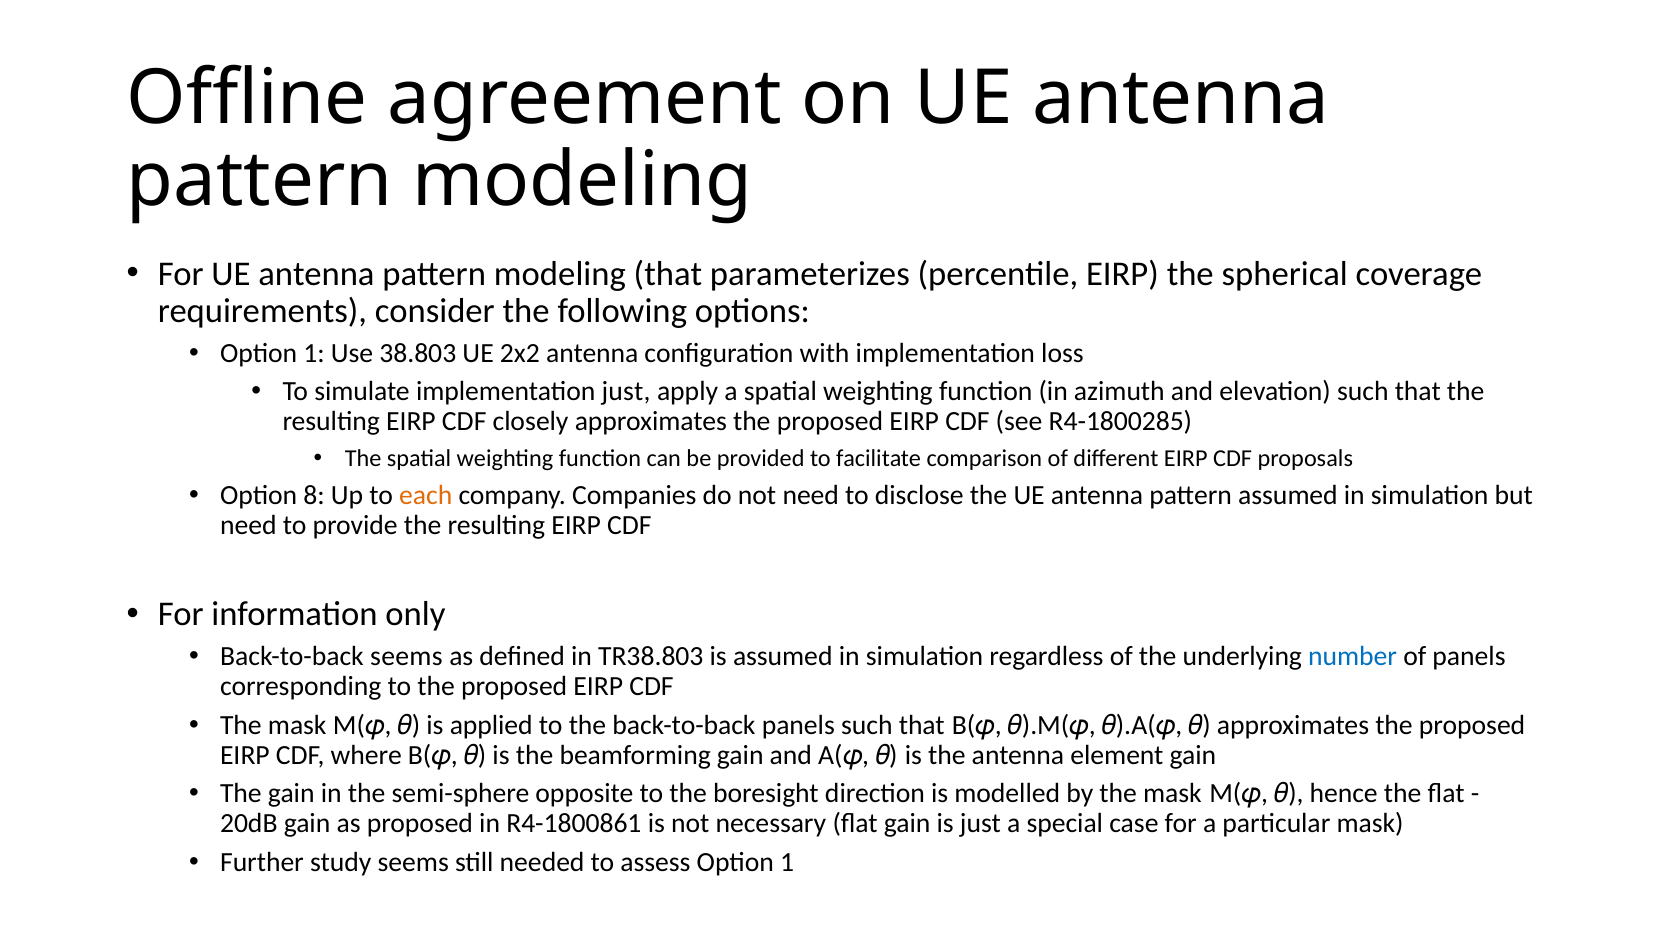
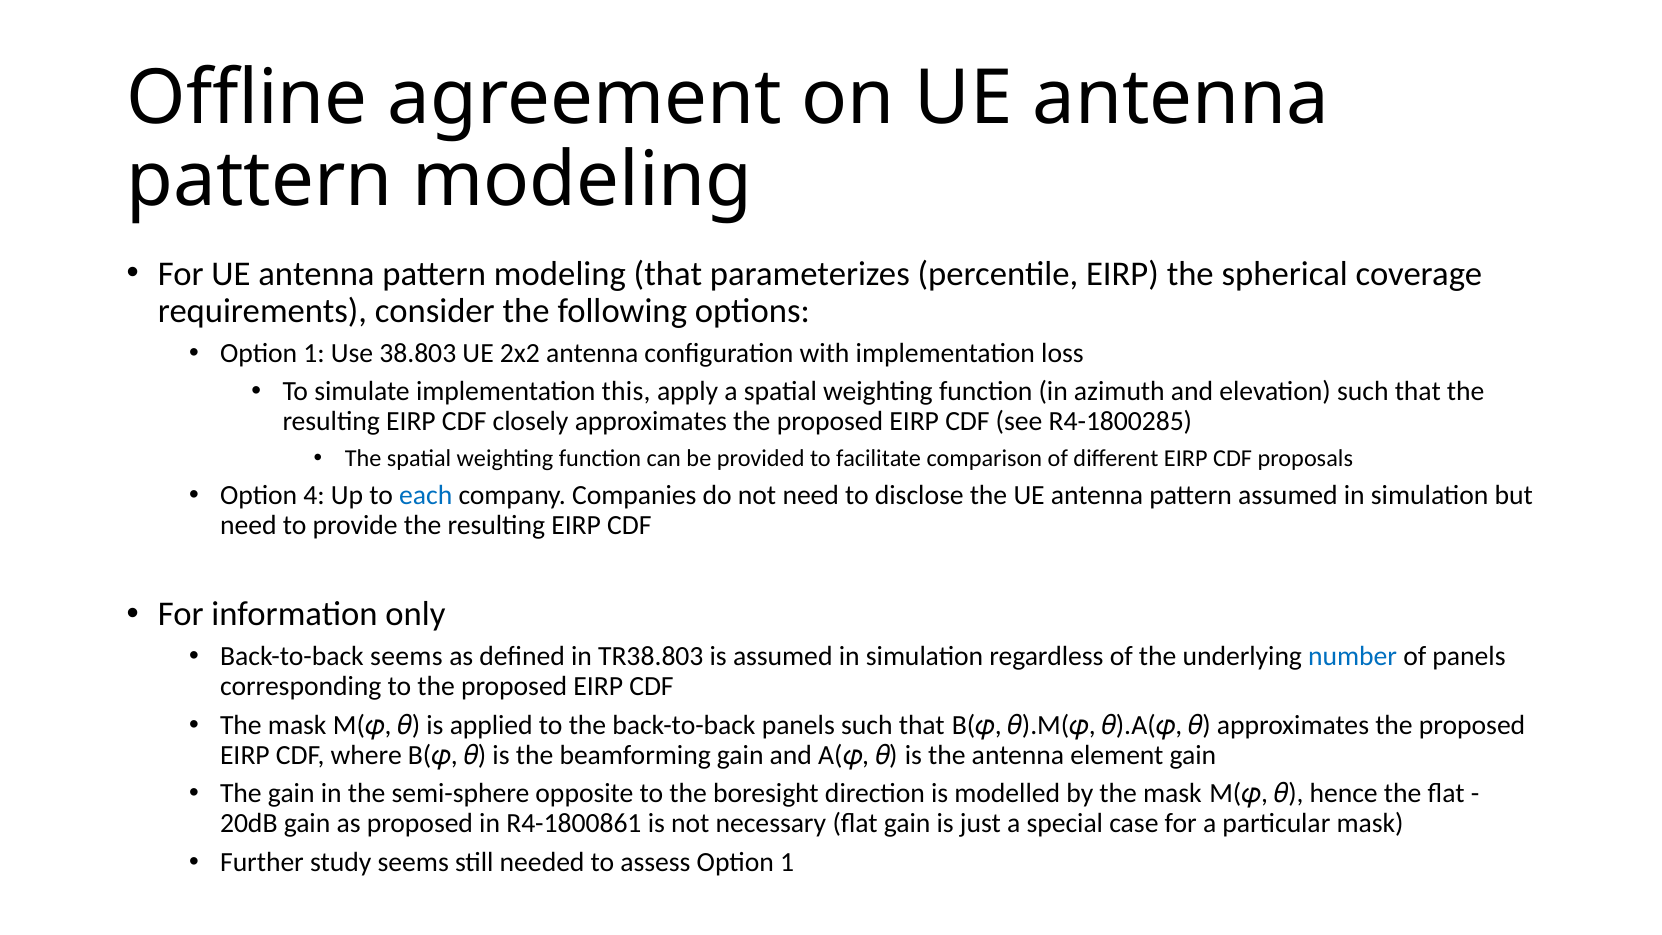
implementation just: just -> this
8: 8 -> 4
each colour: orange -> blue
